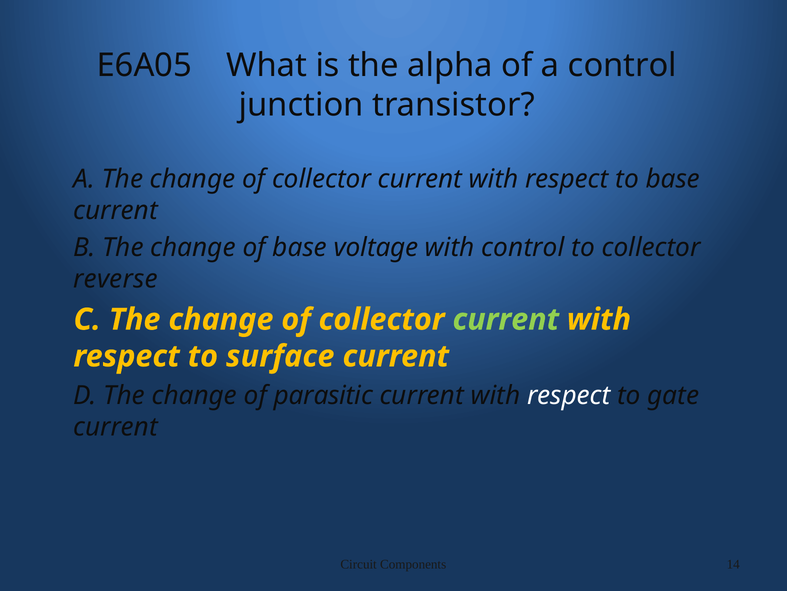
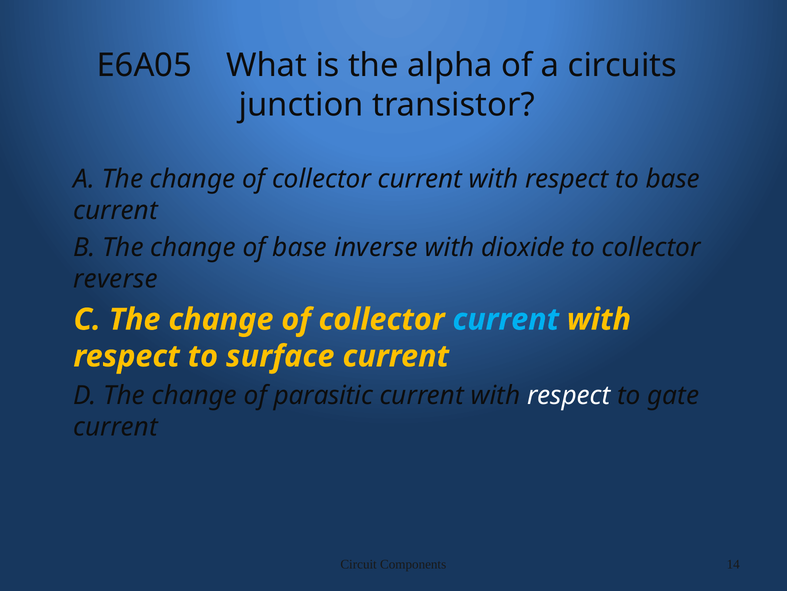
a control: control -> circuits
voltage: voltage -> inverse
with control: control -> dioxide
current at (506, 319) colour: light green -> light blue
